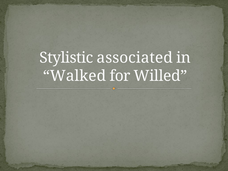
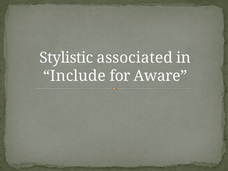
Walked: Walked -> Include
Willed: Willed -> Aware
